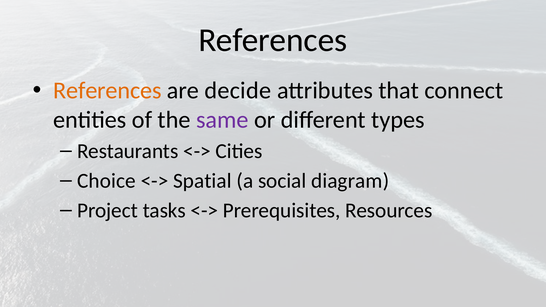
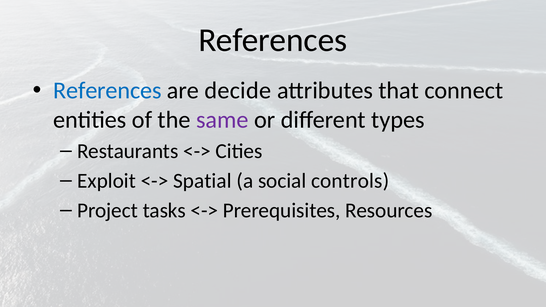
References at (107, 91) colour: orange -> blue
Choice: Choice -> Exploit
diagram: diagram -> controls
